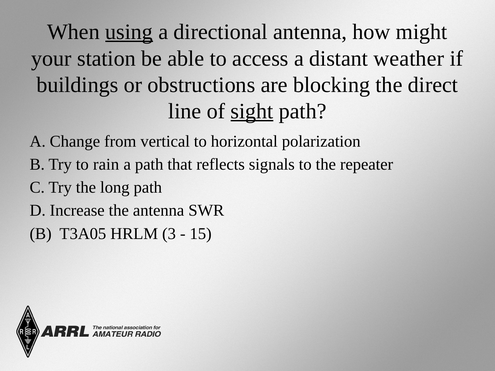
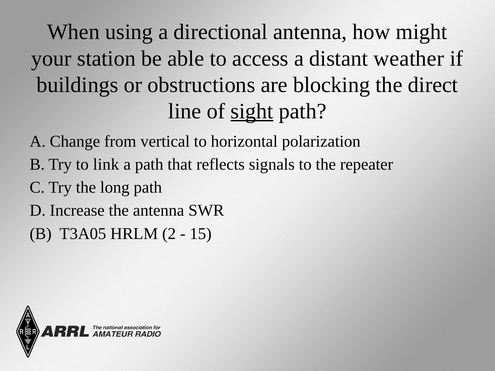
using underline: present -> none
rain: rain -> link
3: 3 -> 2
